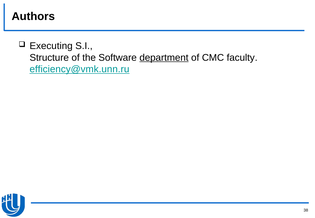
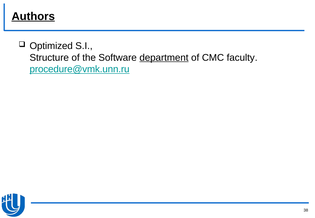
Authors underline: none -> present
Executing: Executing -> Optimized
efficiency@vmk.unn.ru: efficiency@vmk.unn.ru -> procedure@vmk.unn.ru
